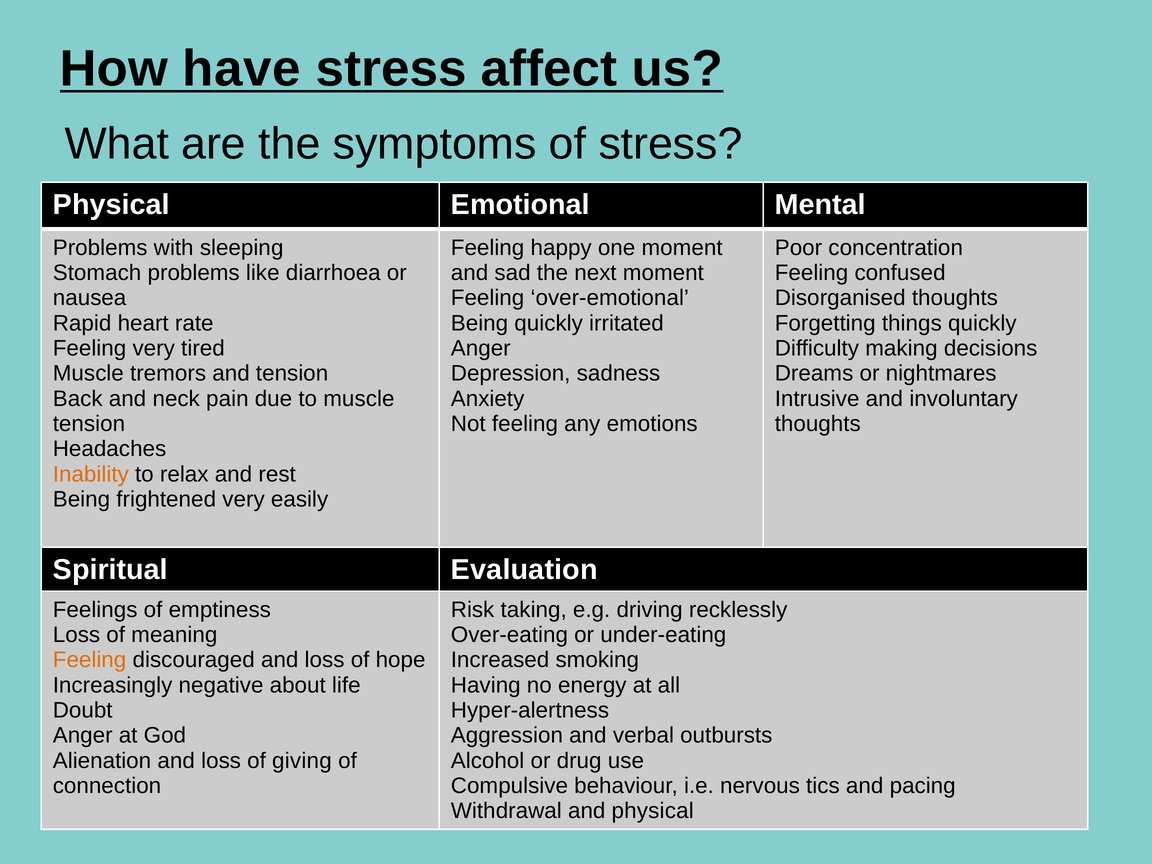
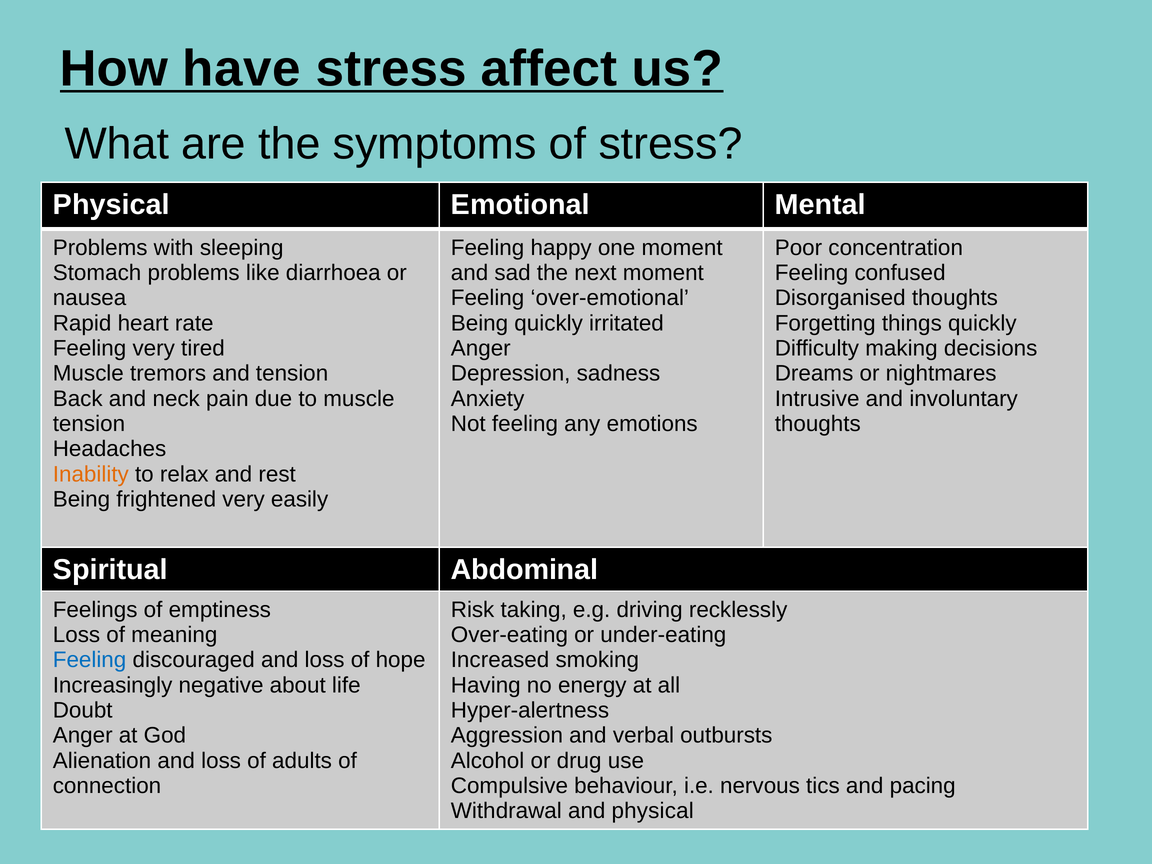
Evaluation: Evaluation -> Abdominal
Feeling at (90, 660) colour: orange -> blue
giving: giving -> adults
